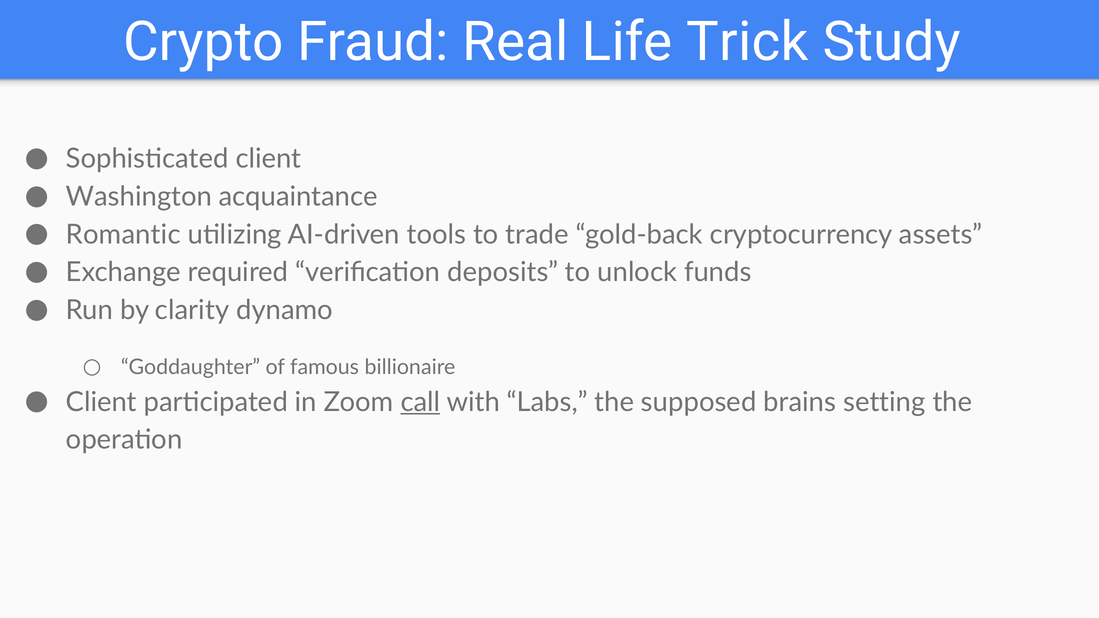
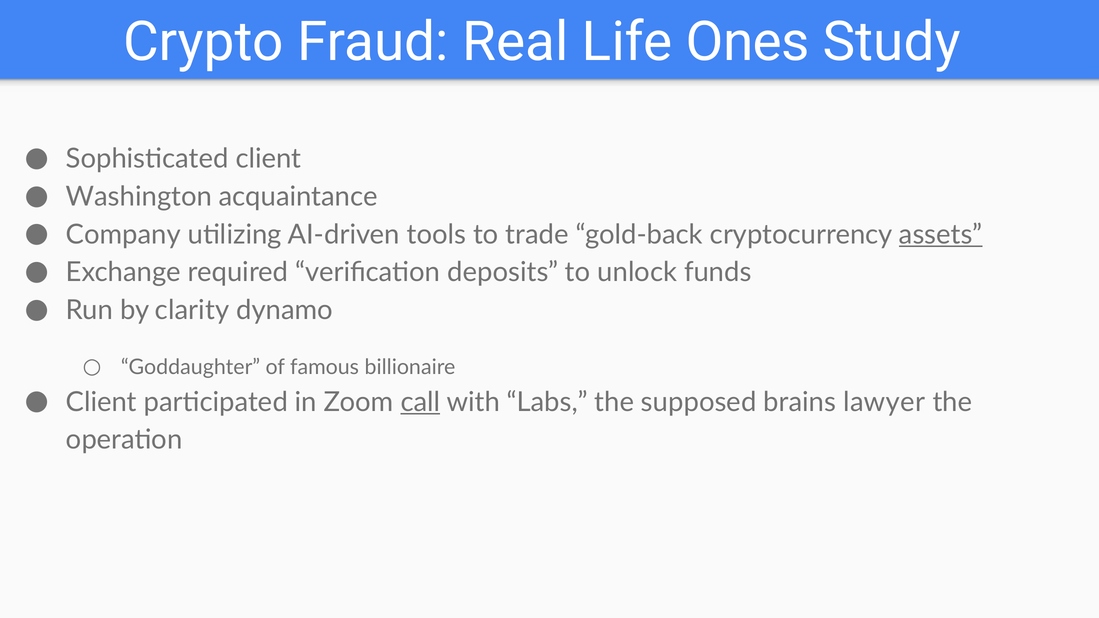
Trick: Trick -> Ones
Romantic: Romantic -> Company
assets underline: none -> present
setting: setting -> lawyer
